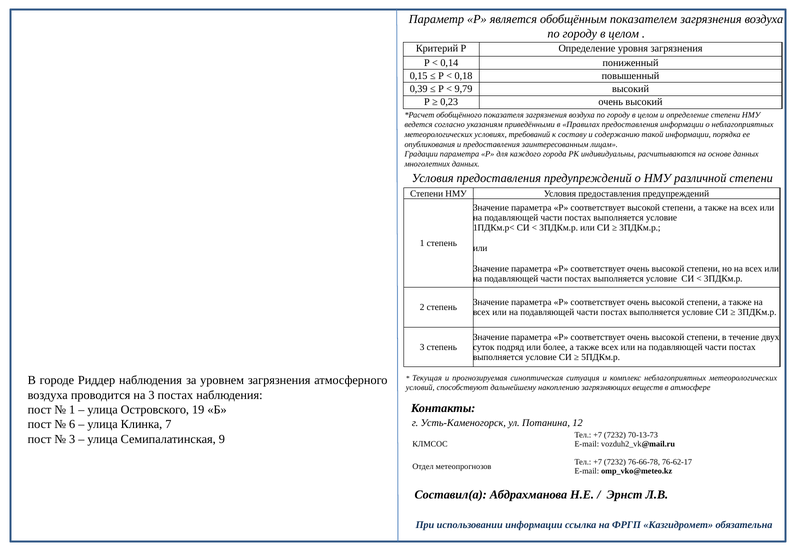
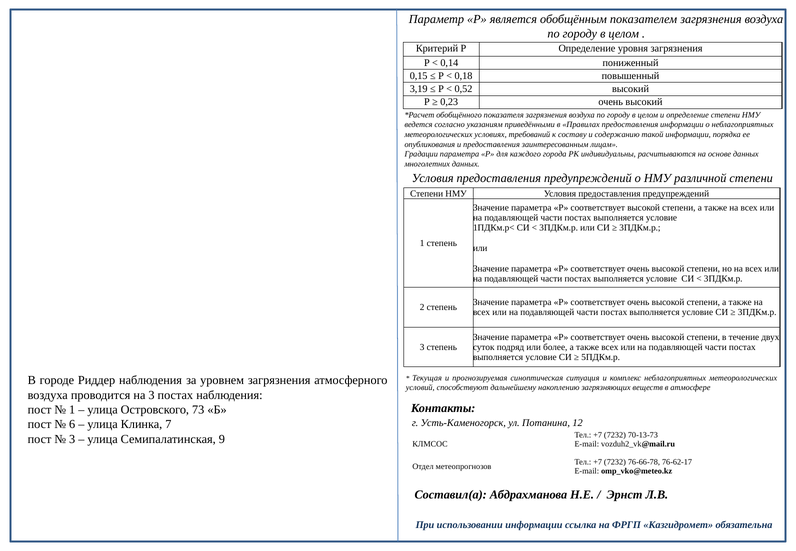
0,39: 0,39 -> 3,19
9,79: 9,79 -> 0,52
19: 19 -> 73
